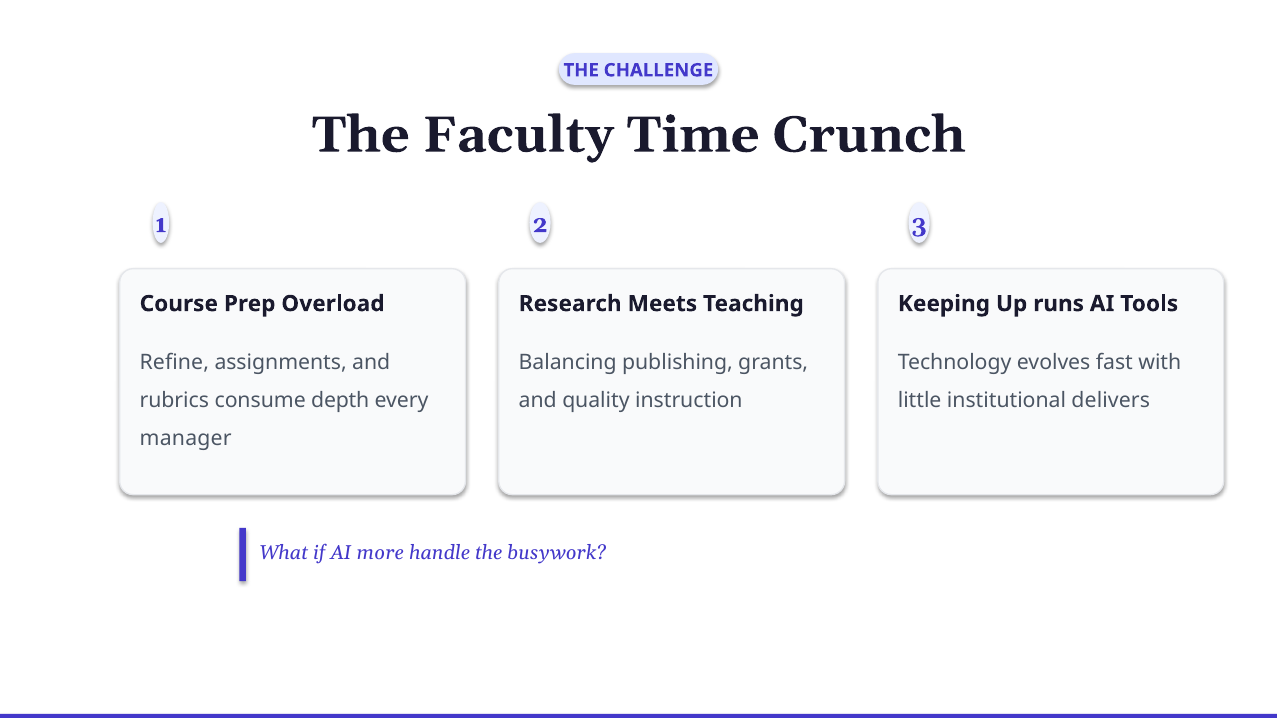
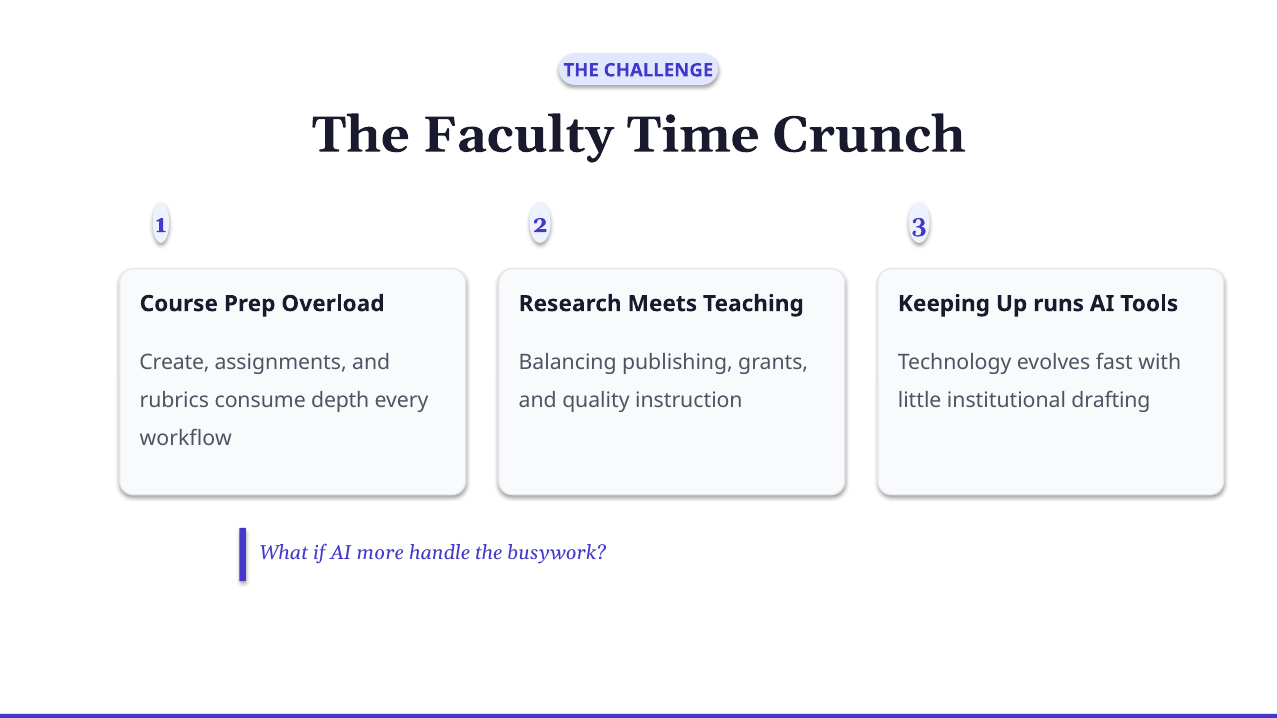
Refine: Refine -> Create
delivers: delivers -> drafting
manager: manager -> workflow
